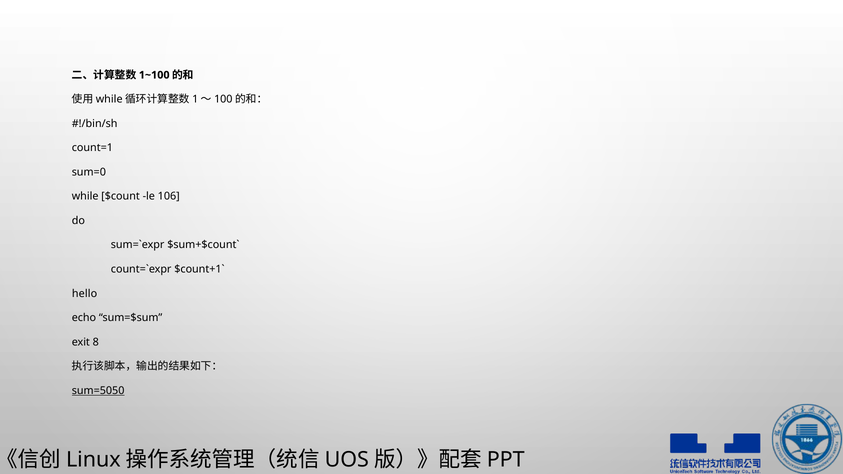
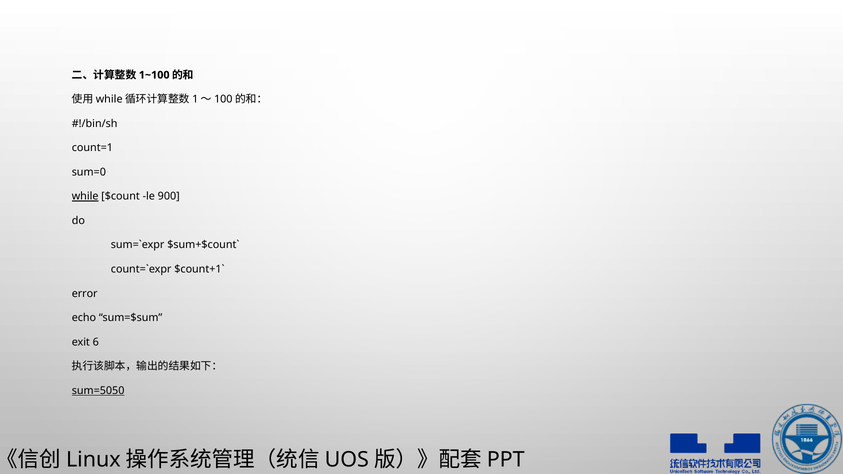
while underline: none -> present
106: 106 -> 900
hello: hello -> error
8: 8 -> 6
